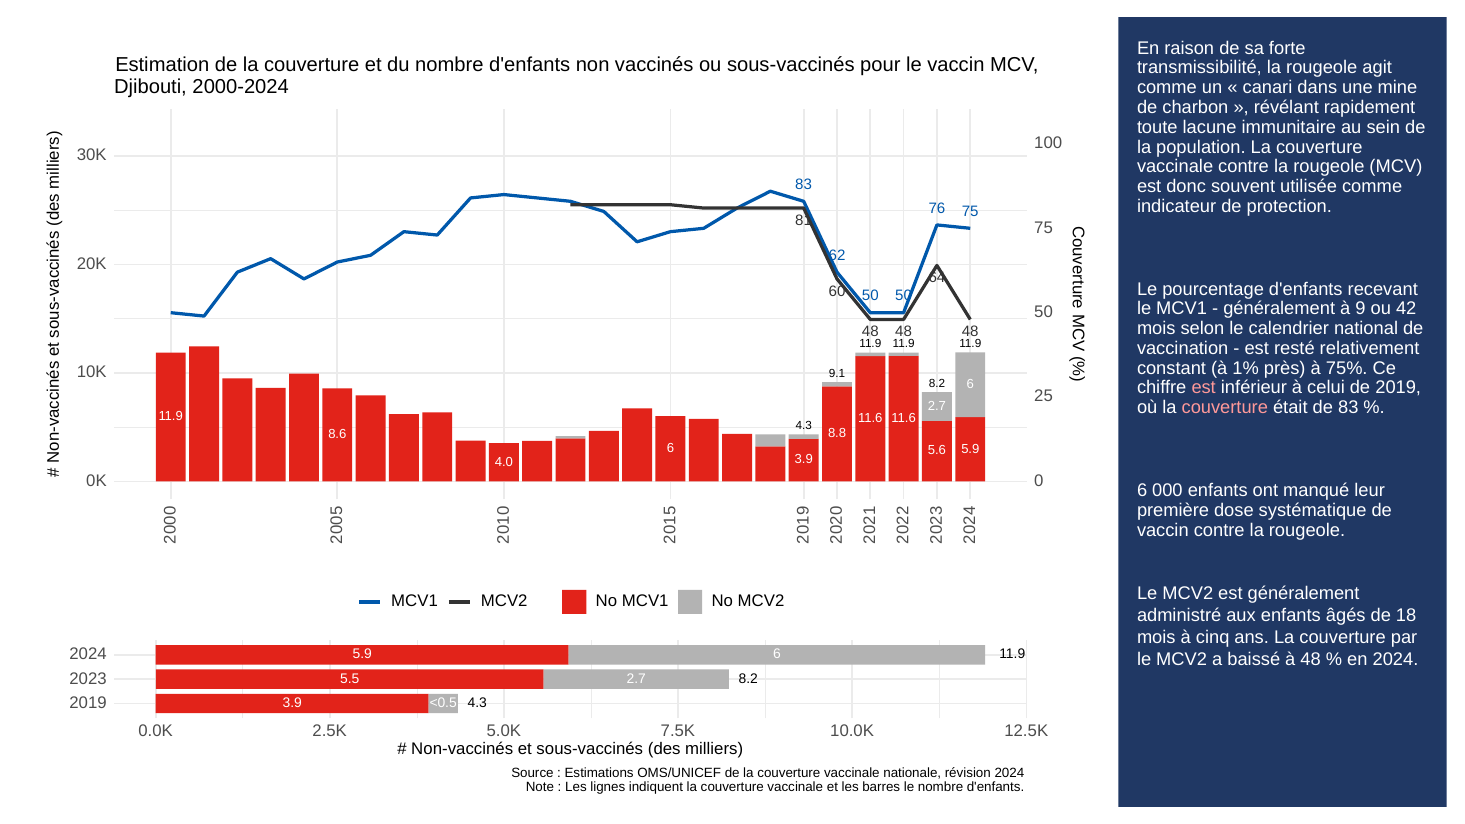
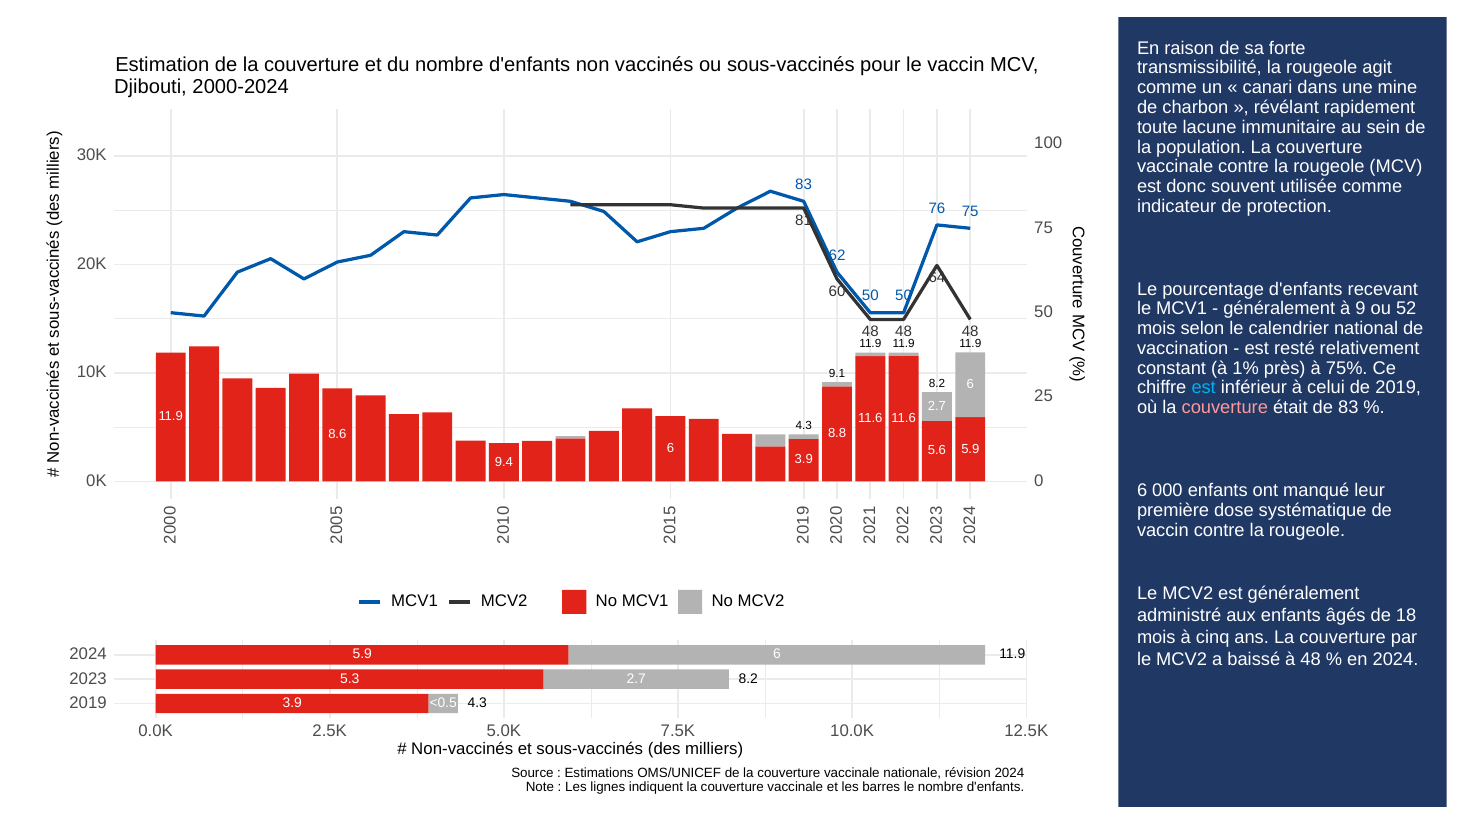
42: 42 -> 52
est at (1204, 388) colour: pink -> light blue
4.0: 4.0 -> 9.4
5.5: 5.5 -> 5.3
